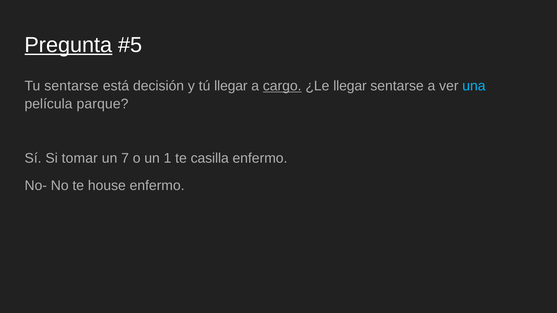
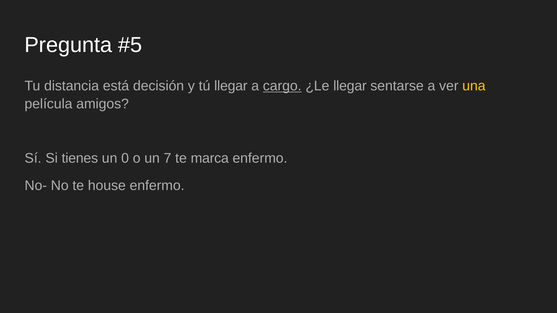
Pregunta underline: present -> none
Tu sentarse: sentarse -> distancia
una colour: light blue -> yellow
parque: parque -> amigos
tomar: tomar -> tienes
7: 7 -> 0
1: 1 -> 7
casilla: casilla -> marca
